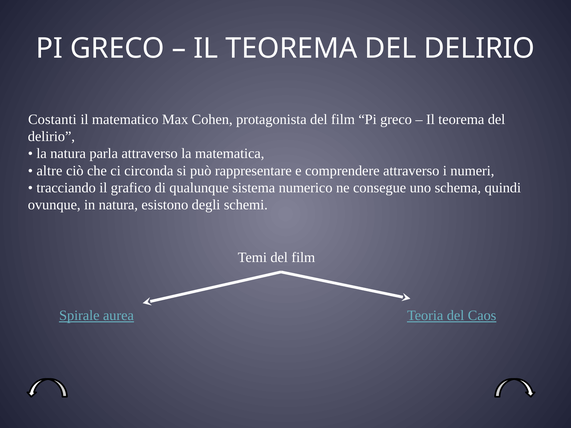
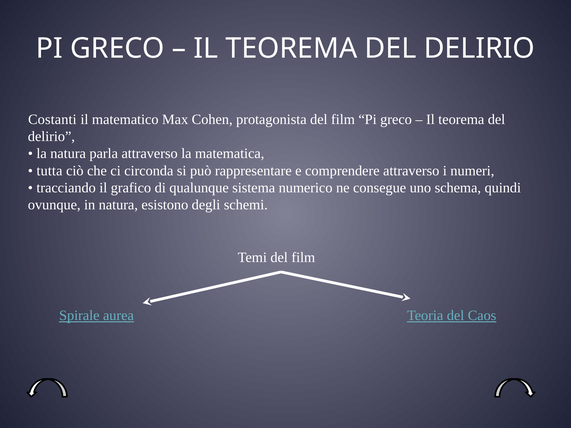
altre: altre -> tutta
